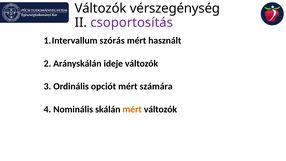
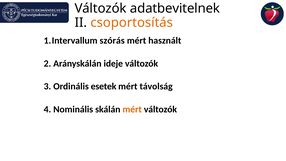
vérszegénység: vérszegénység -> adatbevitelnek
csoportosítás colour: purple -> orange
opciót: opciót -> esetek
számára: számára -> távolság
